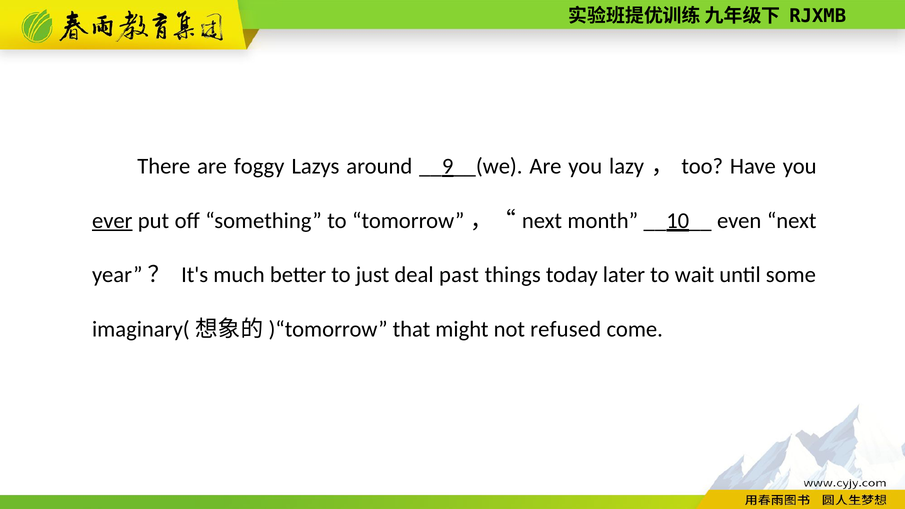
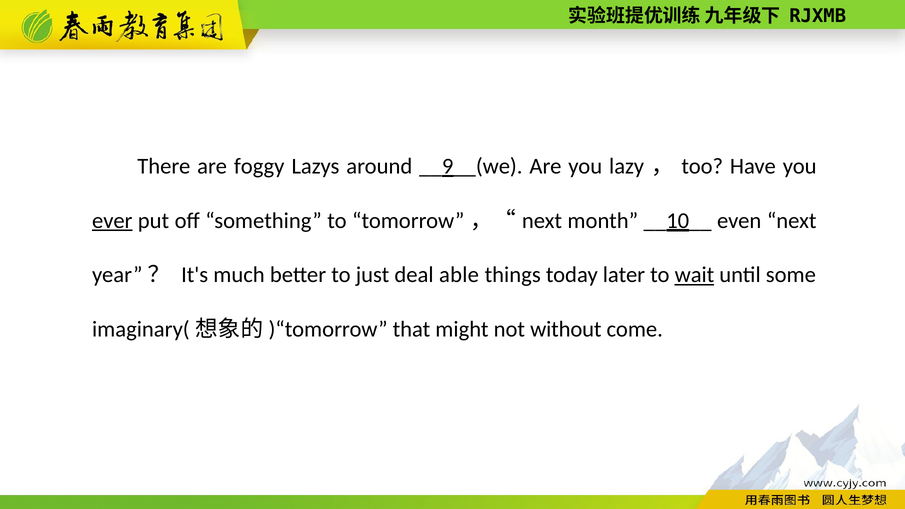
past: past -> able
wait underline: none -> present
refused: refused -> without
